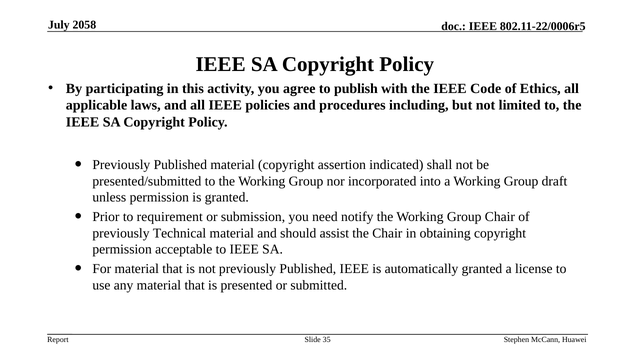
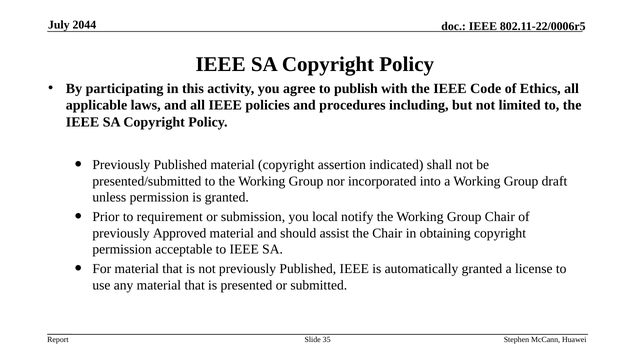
2058: 2058 -> 2044
need: need -> local
Technical: Technical -> Approved
